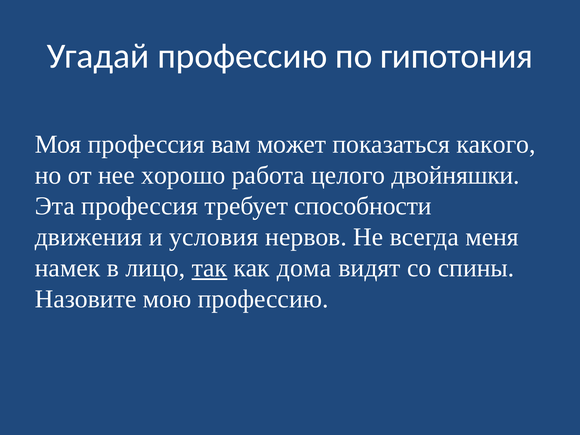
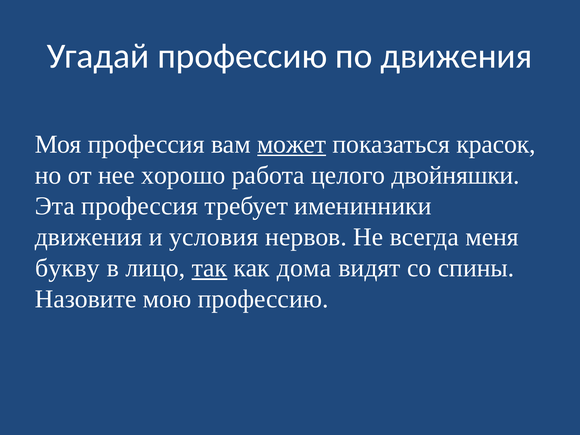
по гипотония: гипотония -> движения
может underline: none -> present
какого: какого -> красок
способности: способности -> именинники
намек: намек -> букву
